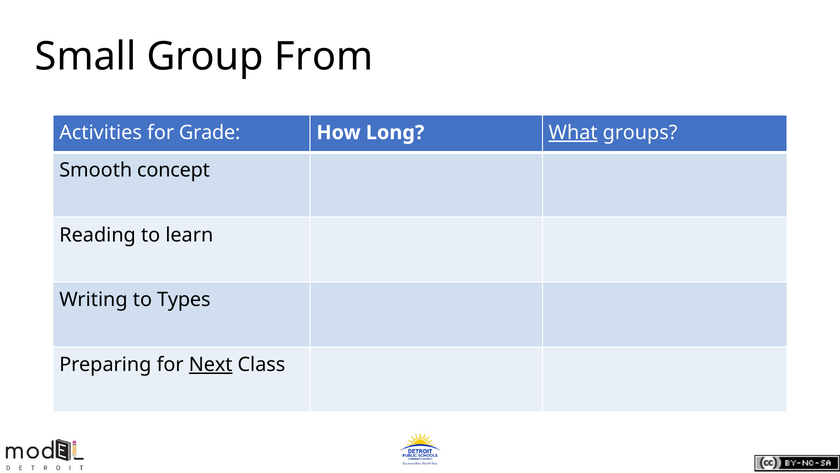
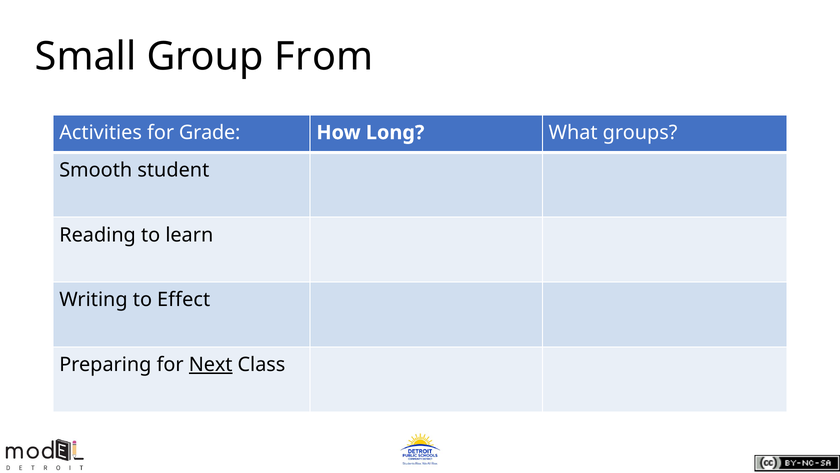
What underline: present -> none
concept: concept -> student
Types: Types -> Effect
